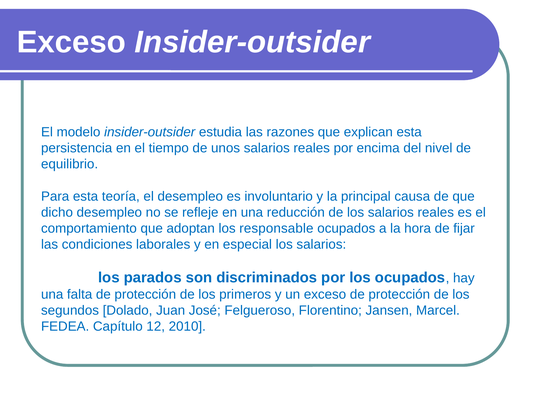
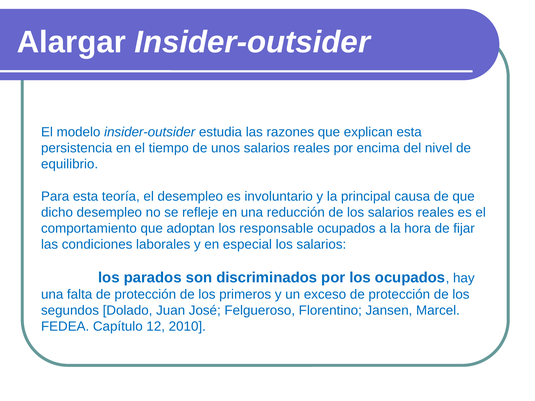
Exceso at (71, 42): Exceso -> Alargar
